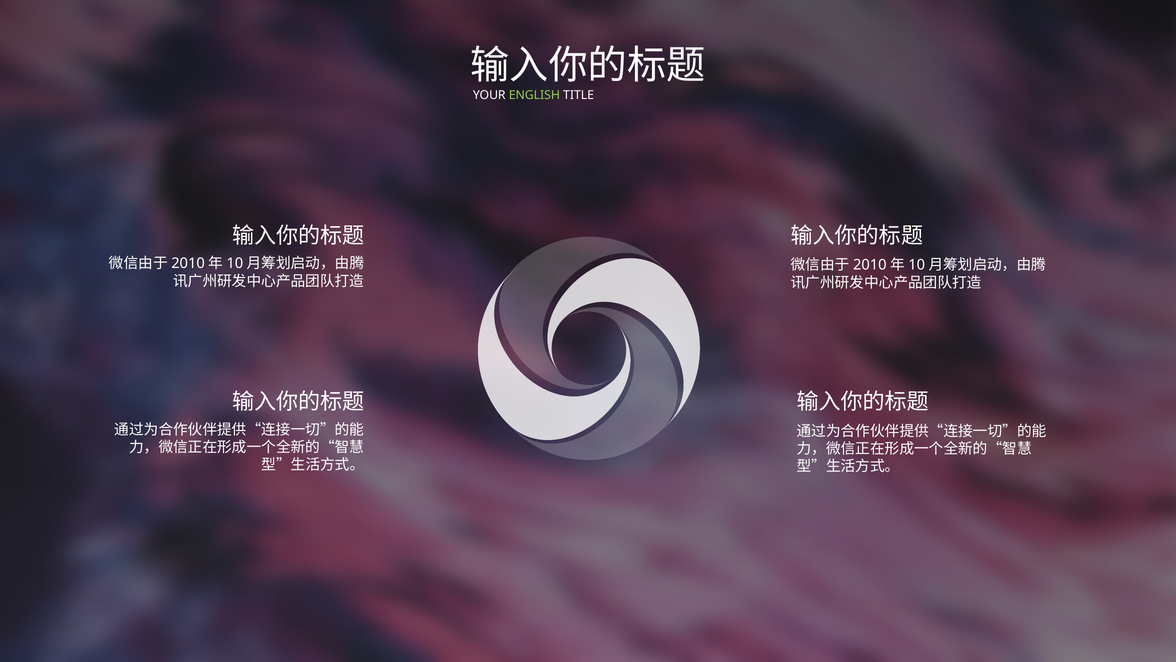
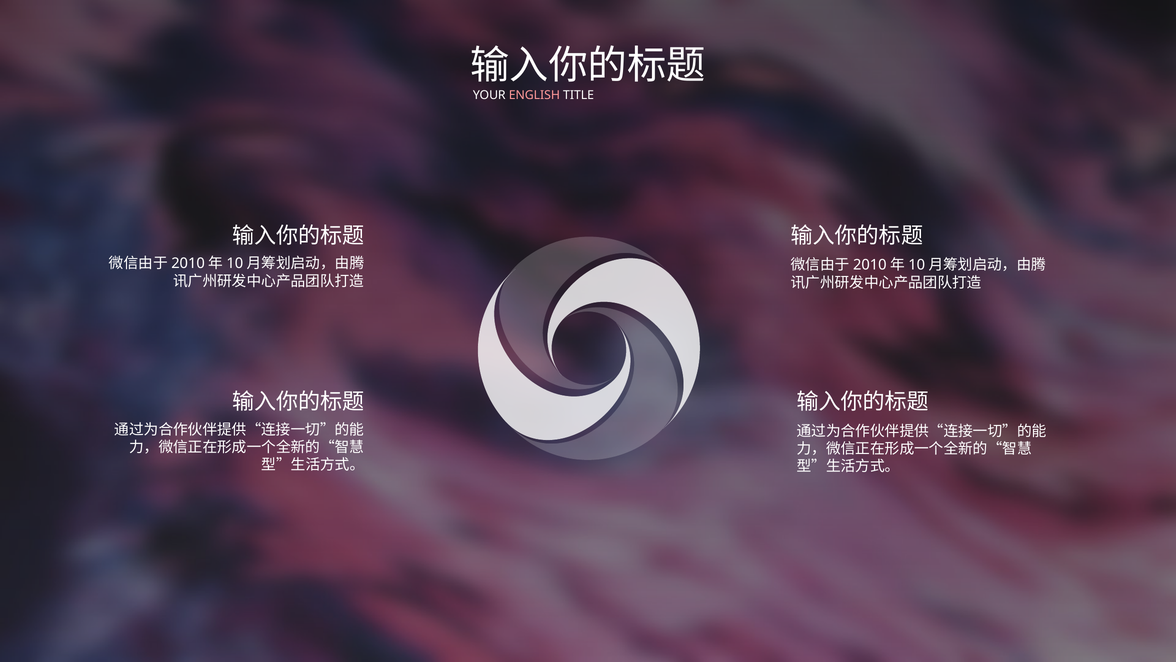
ENGLISH colour: light green -> pink
